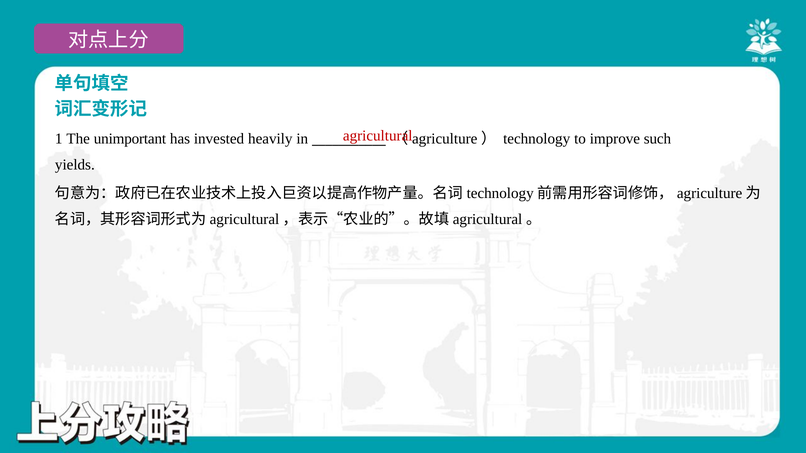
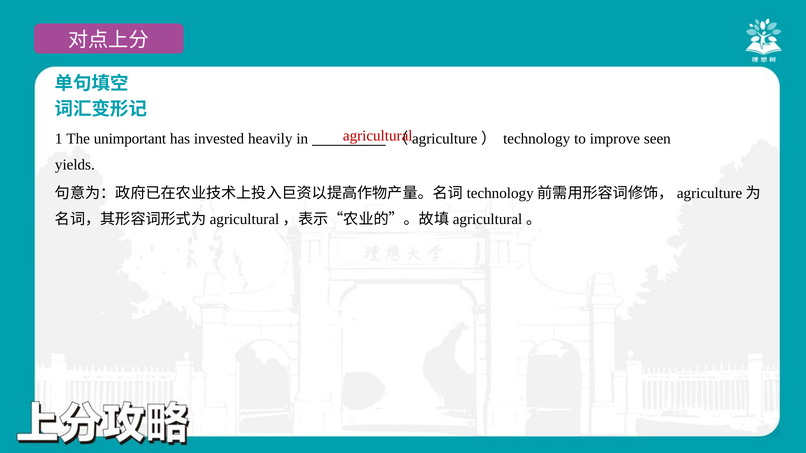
such: such -> seen
